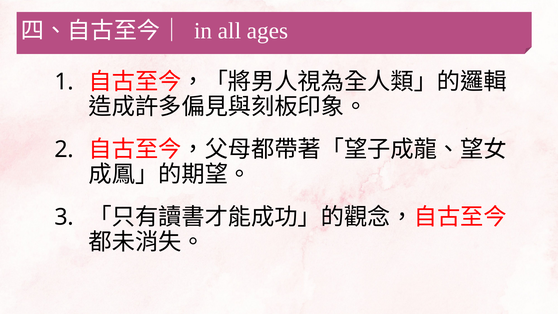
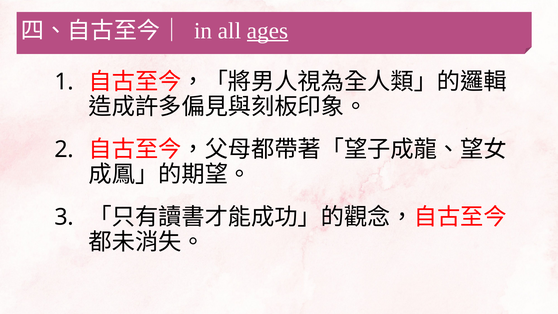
ages underline: none -> present
